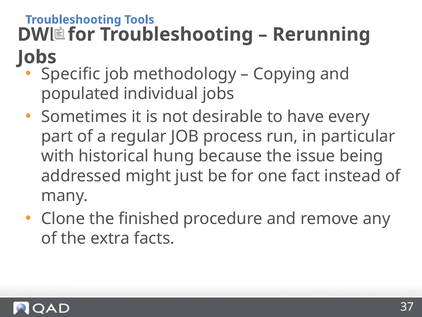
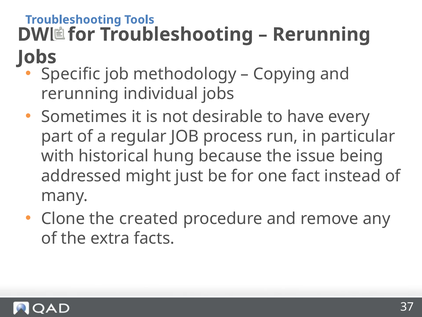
populated at (80, 94): populated -> rerunning
finished: finished -> created
